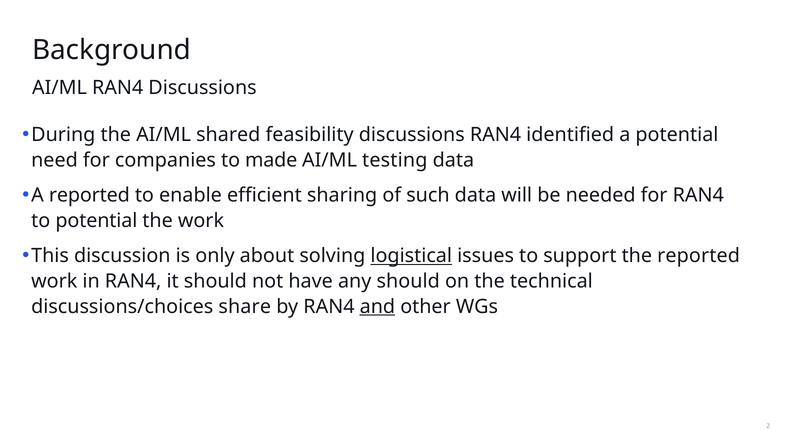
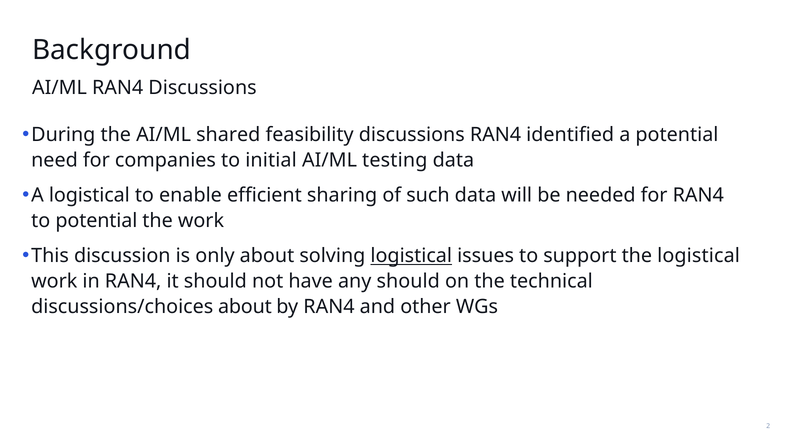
made: made -> initial
A reported: reported -> logistical
the reported: reported -> logistical
discussions/choices share: share -> about
and underline: present -> none
